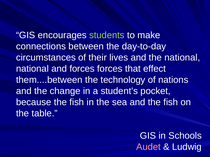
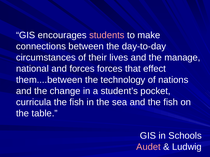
students colour: light green -> pink
the national: national -> manage
because: because -> curricula
